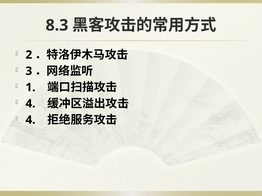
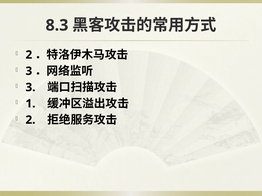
1 at (30, 88): 1 -> 3
4 at (30, 104): 4 -> 1
4 at (30, 120): 4 -> 2
